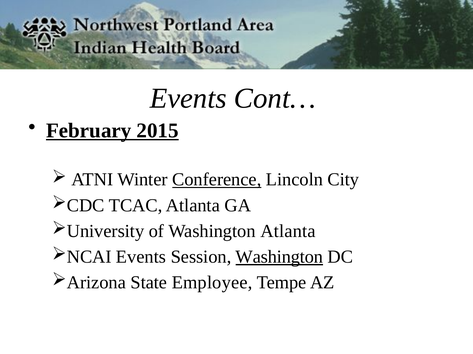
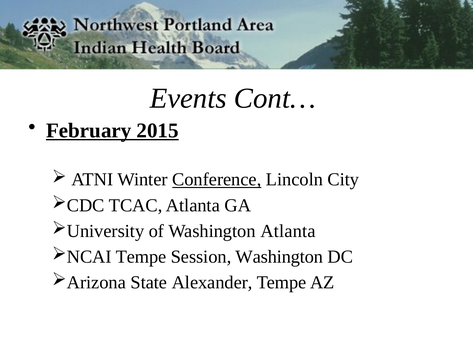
Events at (141, 257): Events -> Tempe
Washington at (279, 257) underline: present -> none
Employee: Employee -> Alexander
